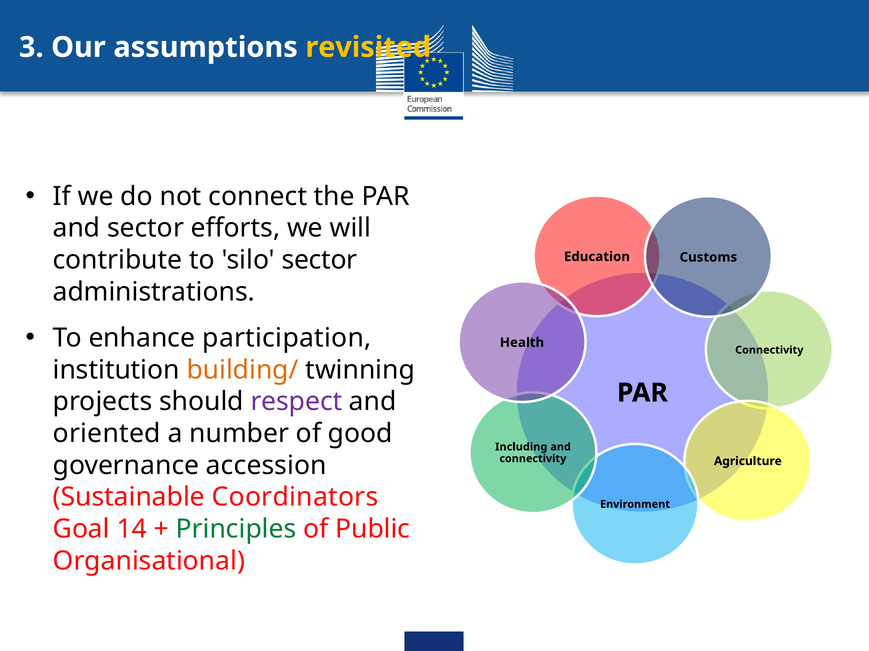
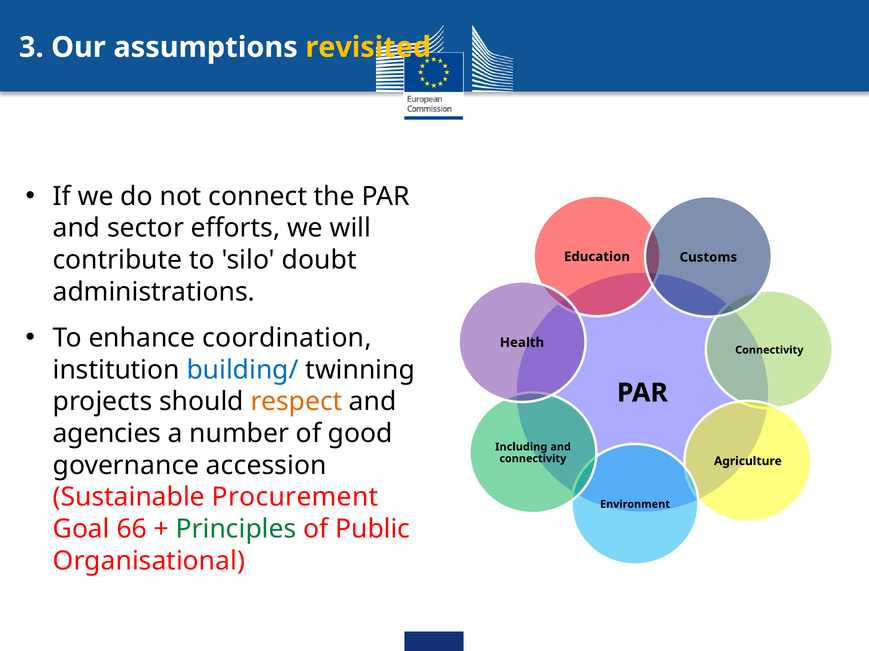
silo sector: sector -> doubt
participation: participation -> coordination
building/ colour: orange -> blue
respect colour: purple -> orange
oriented: oriented -> agencies
Coordinators: Coordinators -> Procurement
14: 14 -> 66
